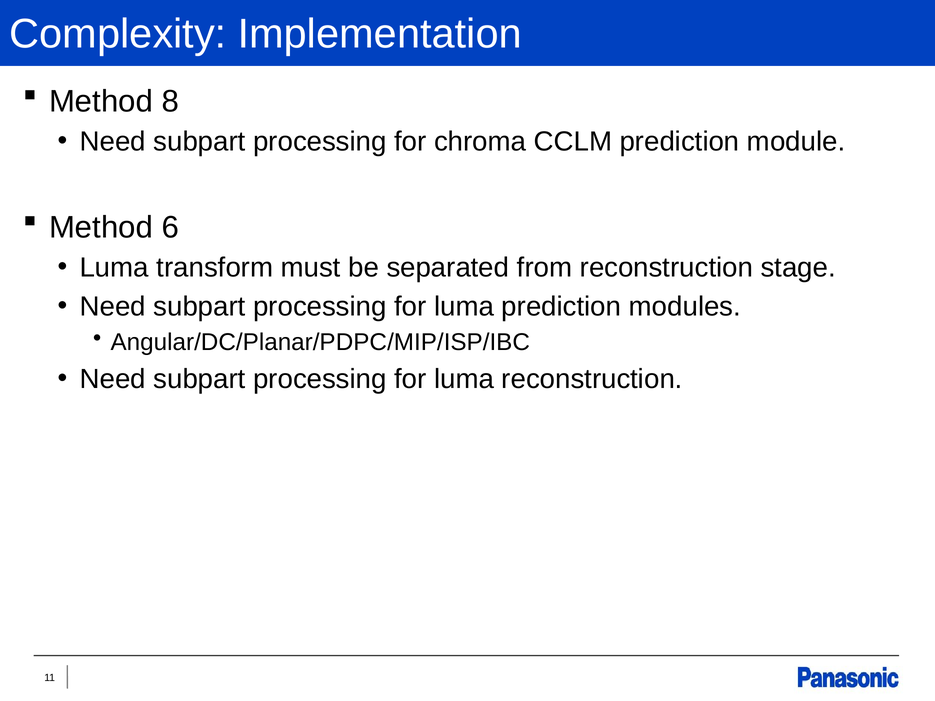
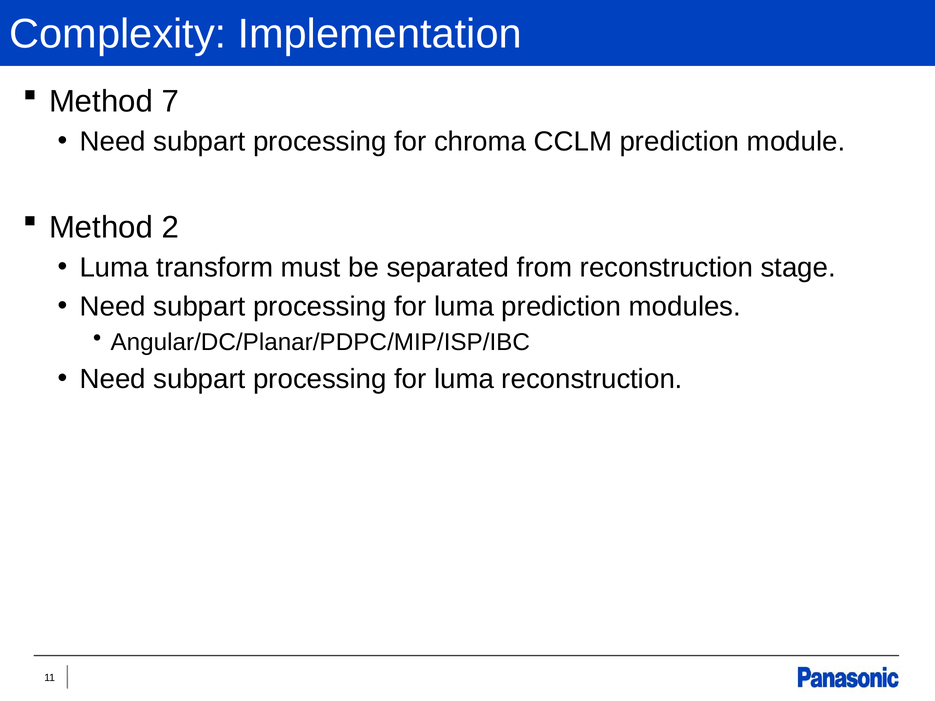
8: 8 -> 7
6: 6 -> 2
